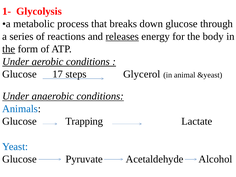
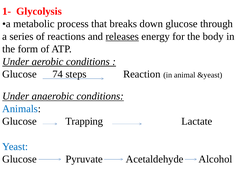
the at (9, 49) underline: present -> none
17: 17 -> 74
Glycerol: Glycerol -> Reaction
